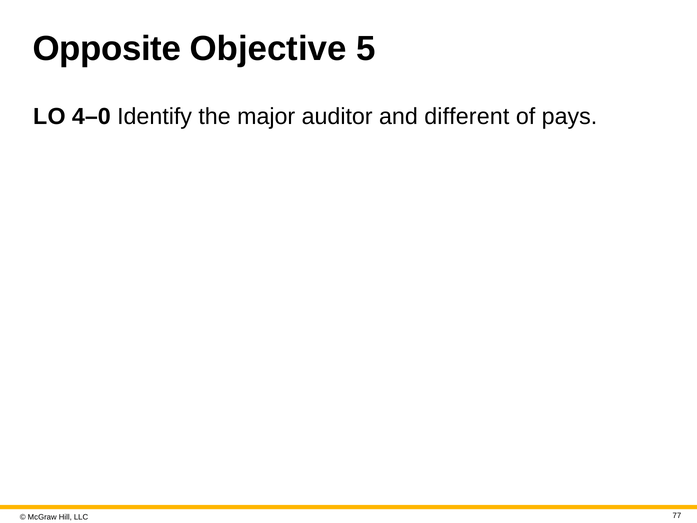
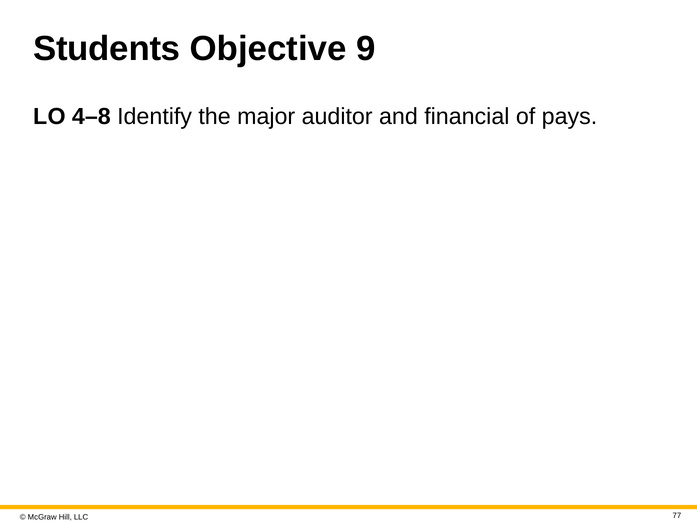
Opposite: Opposite -> Students
5: 5 -> 9
4–0: 4–0 -> 4–8
different: different -> financial
